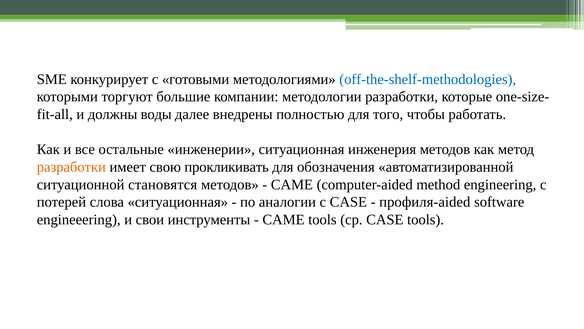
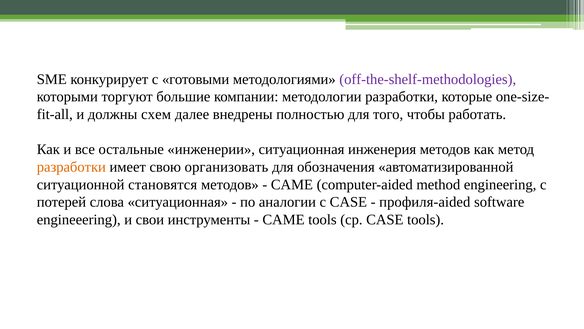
off-the-shelf-methodologies colour: blue -> purple
воды: воды -> схем
прокликивать: прокликивать -> организовать
